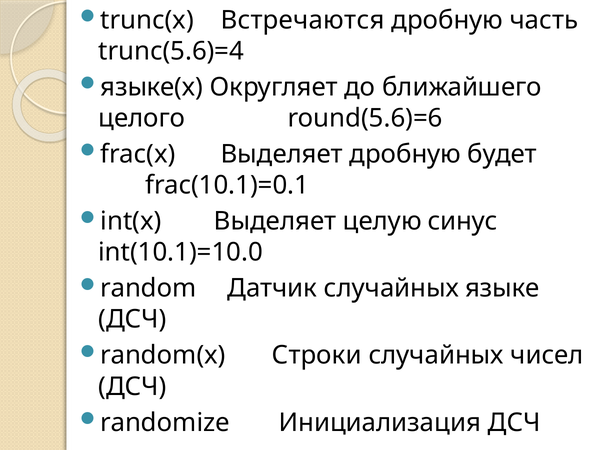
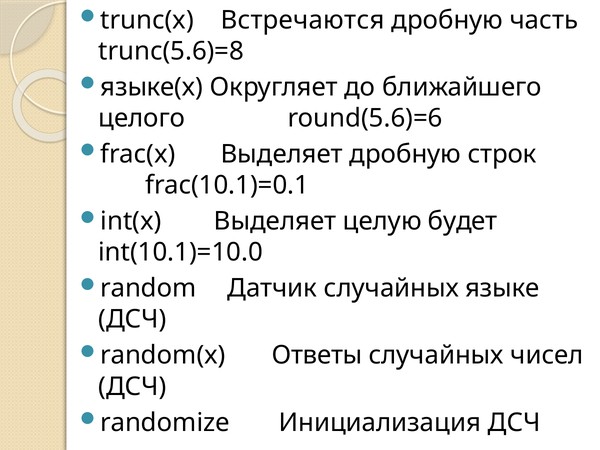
trunc(5.6)=4: trunc(5.6)=4 -> trunc(5.6)=8
будет: будет -> строк
синус: синус -> будет
Строки: Строки -> Ответы
